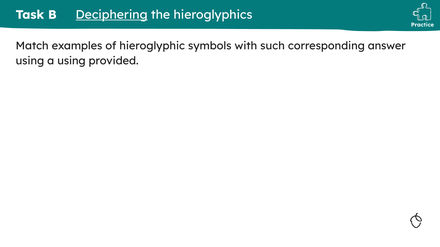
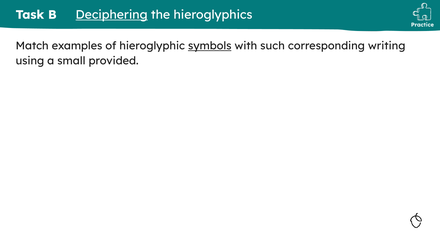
symbols underline: none -> present
answer: answer -> writing
a using: using -> small
